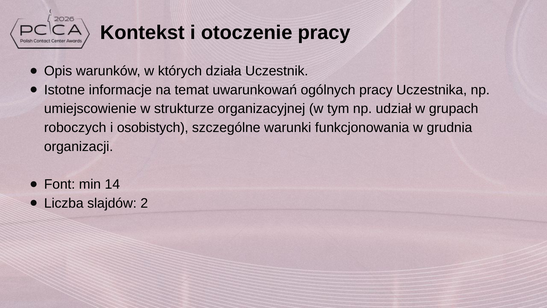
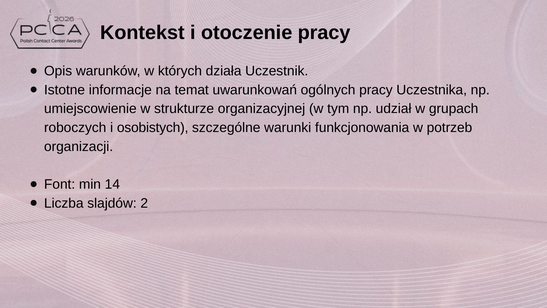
grudnia: grudnia -> potrzeb
